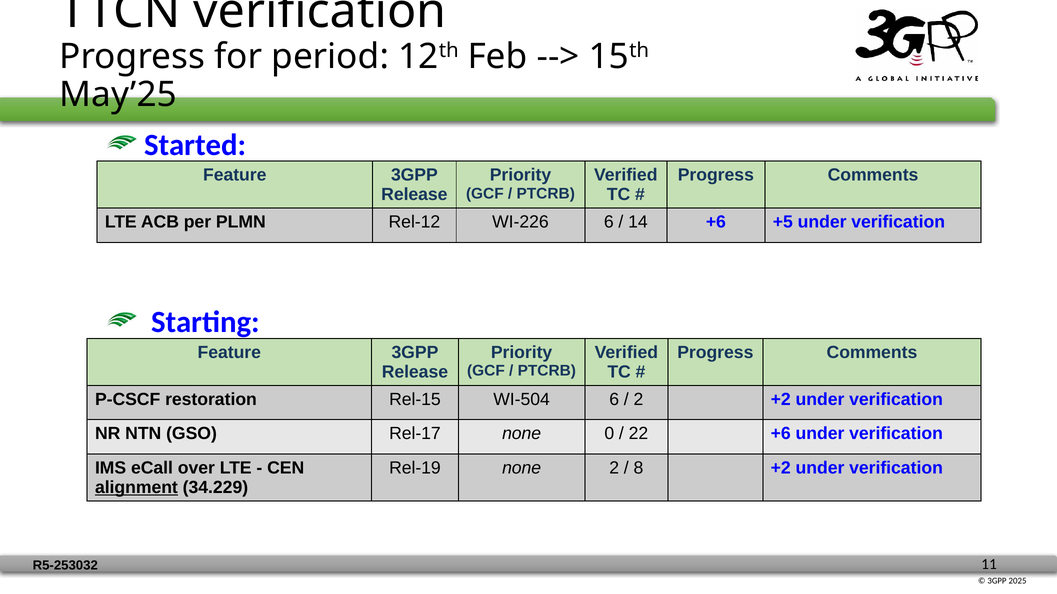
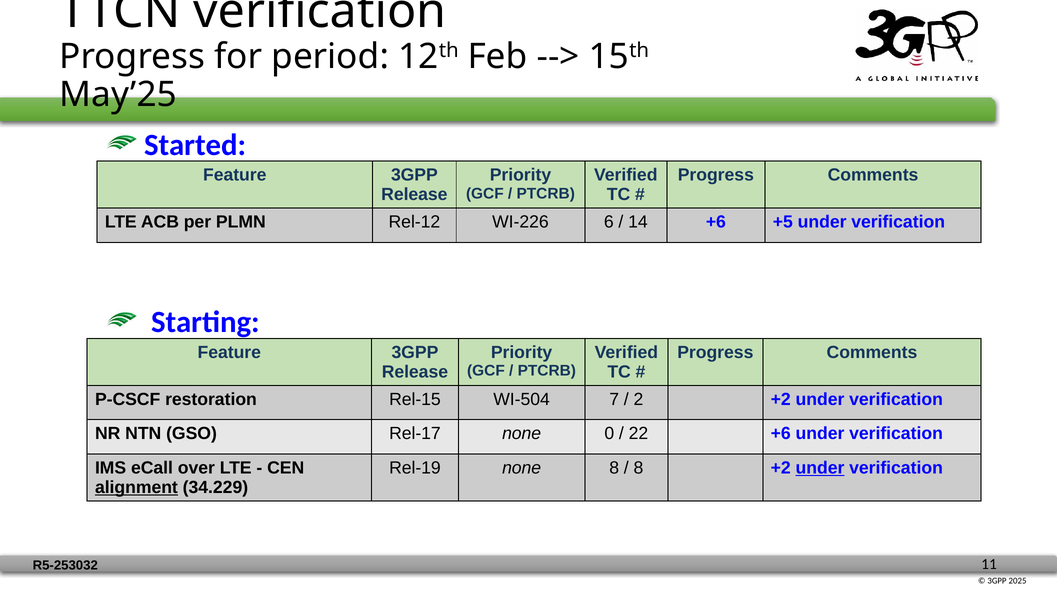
WI-504 6: 6 -> 7
none 2: 2 -> 8
under at (820, 468) underline: none -> present
